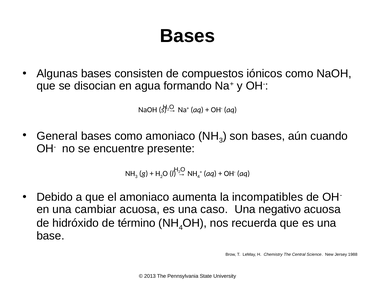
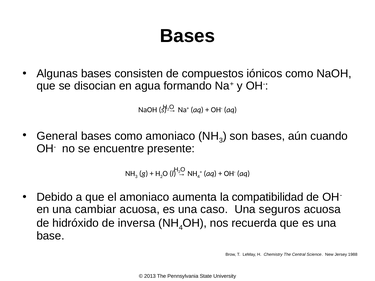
incompatibles: incompatibles -> compatibilidad
negativo: negativo -> seguros
término: término -> inversa
